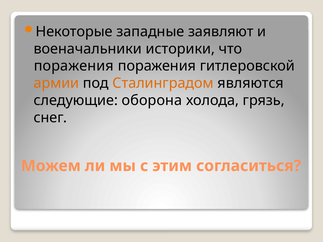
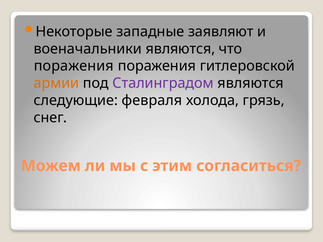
военачальники историки: историки -> являются
Сталинградом colour: orange -> purple
оборона: оборона -> февраля
